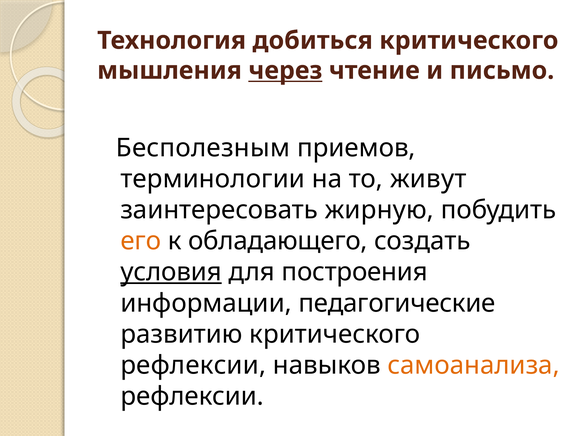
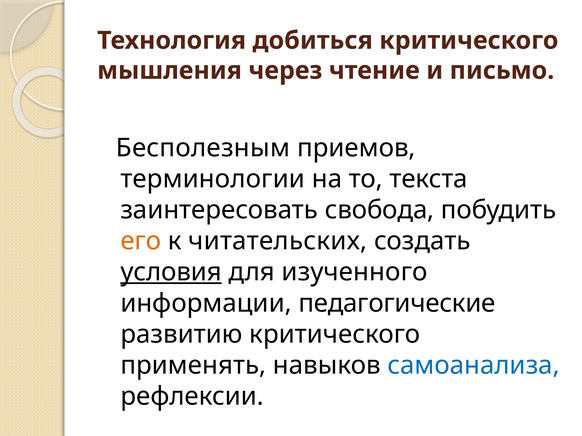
через underline: present -> none
живут: живут -> текста
жирную: жирную -> свобода
обладающего: обладающего -> читательских
построения: построения -> изученного
рефлексии at (193, 366): рефлексии -> применять
самоанализа colour: orange -> blue
